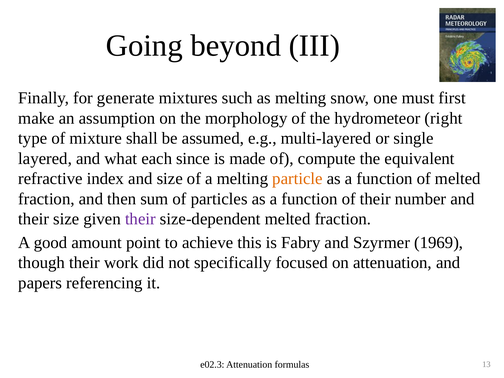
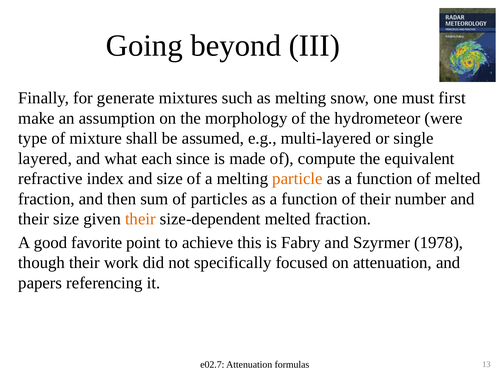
right: right -> were
their at (140, 219) colour: purple -> orange
amount: amount -> favorite
1969: 1969 -> 1978
e02.3: e02.3 -> e02.7
